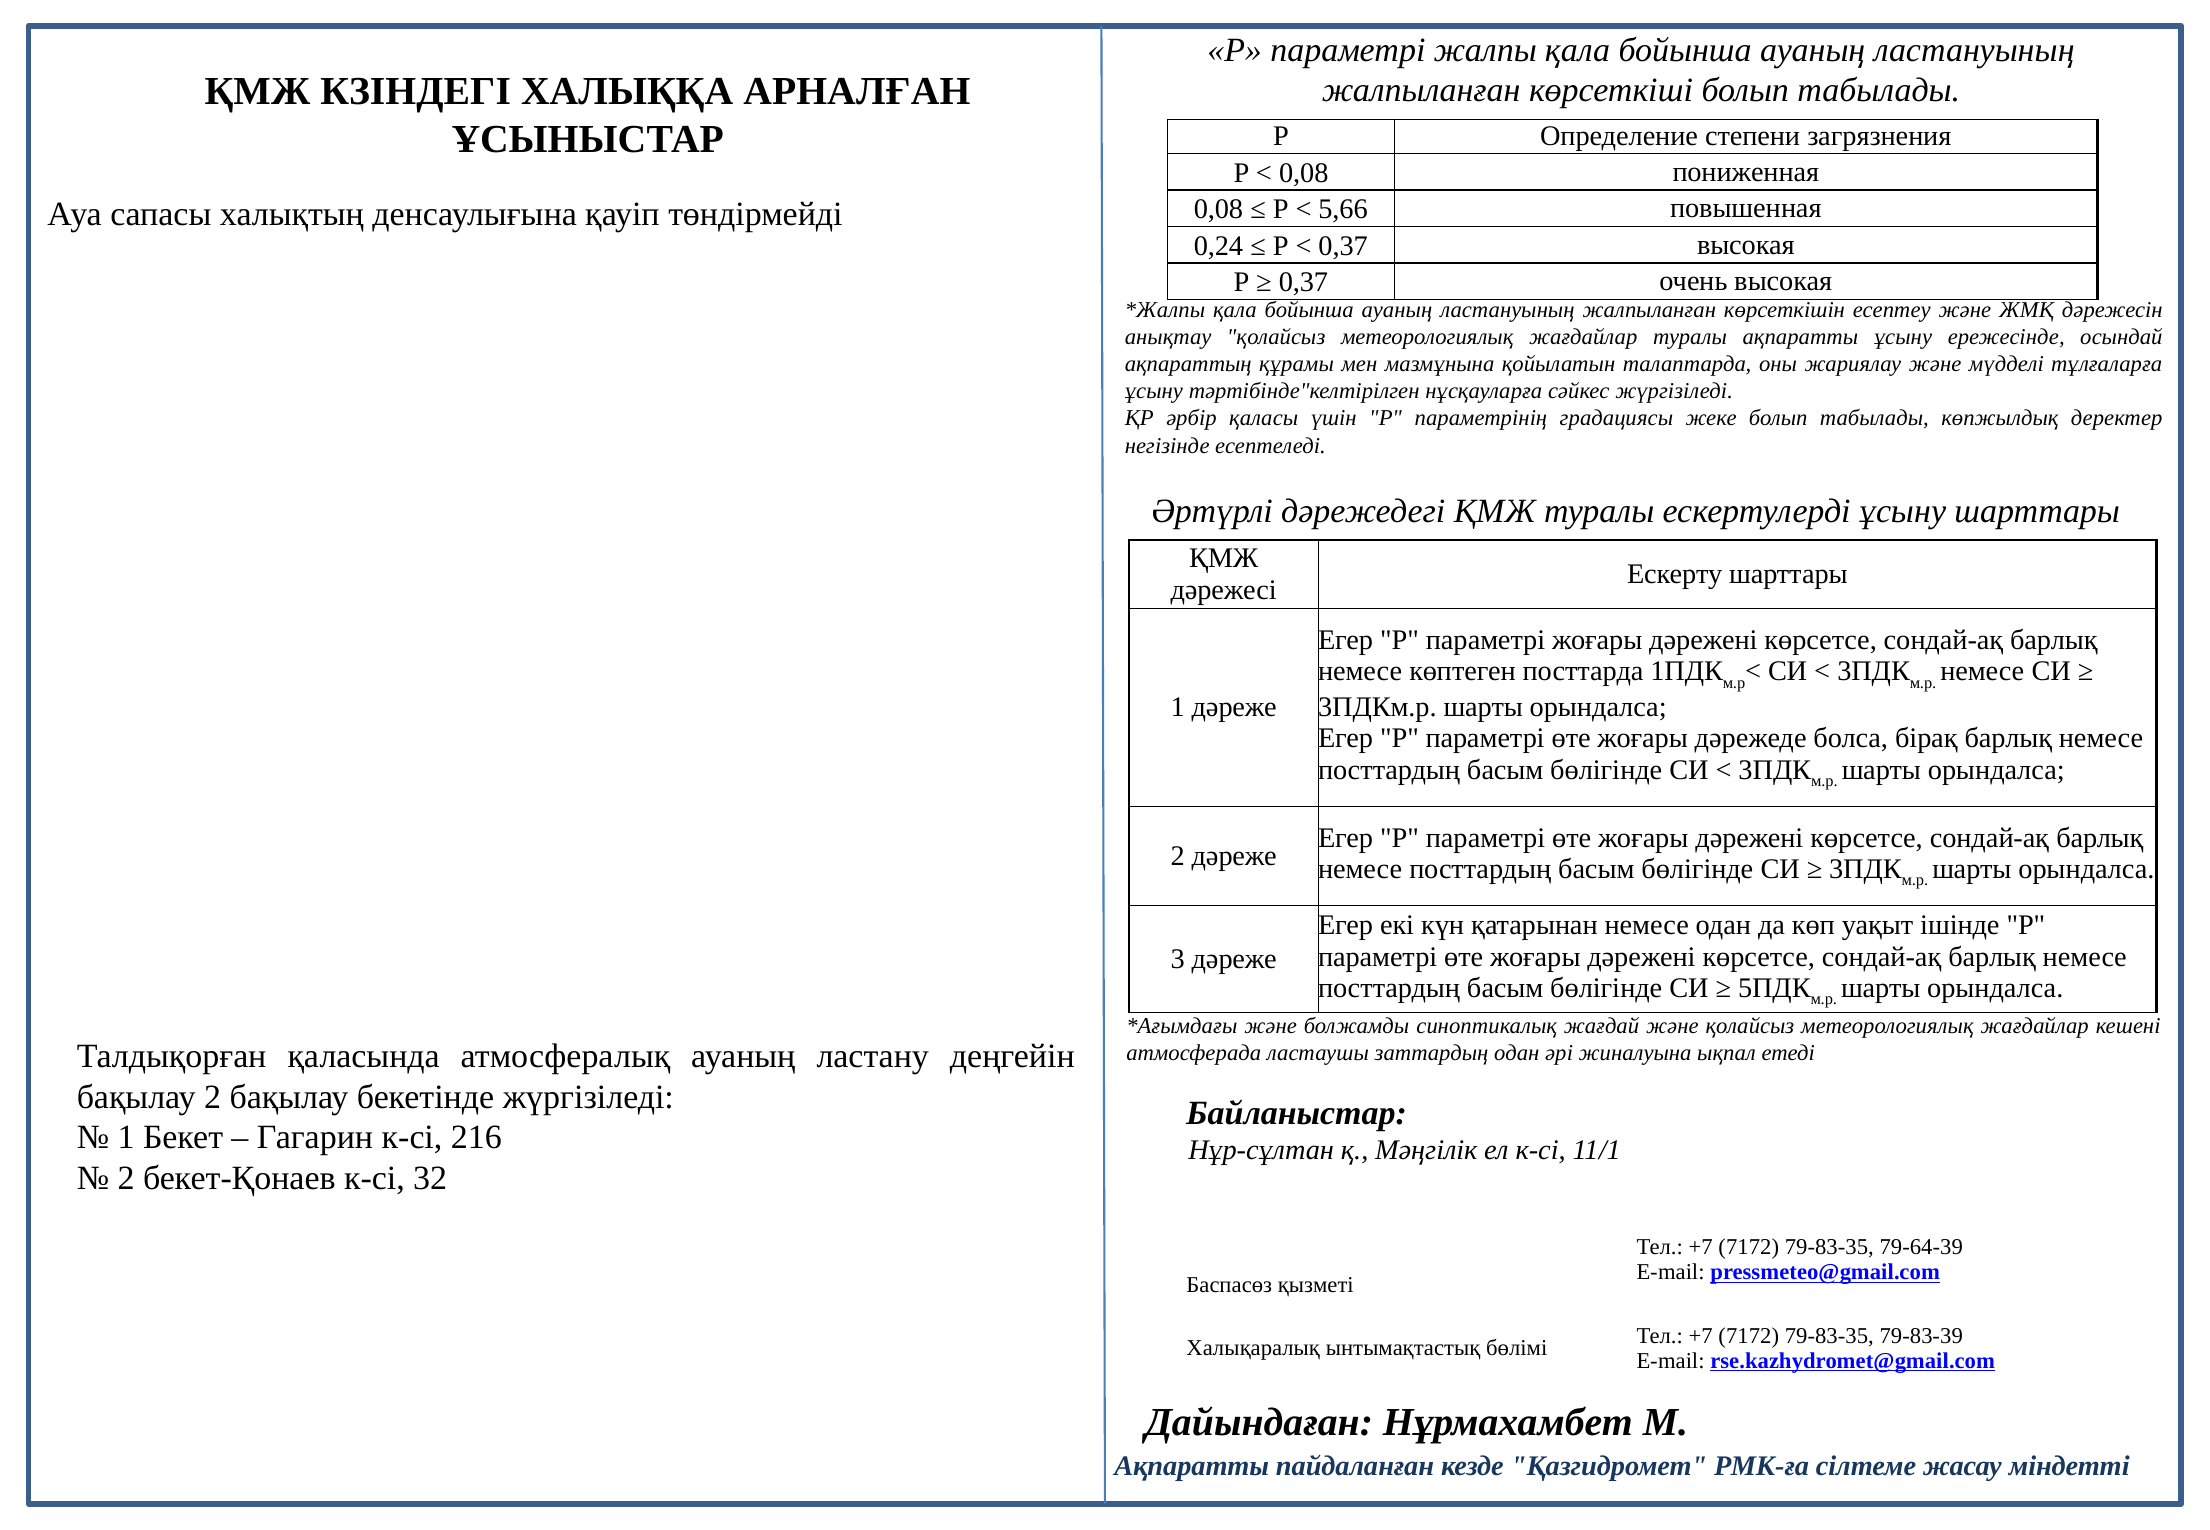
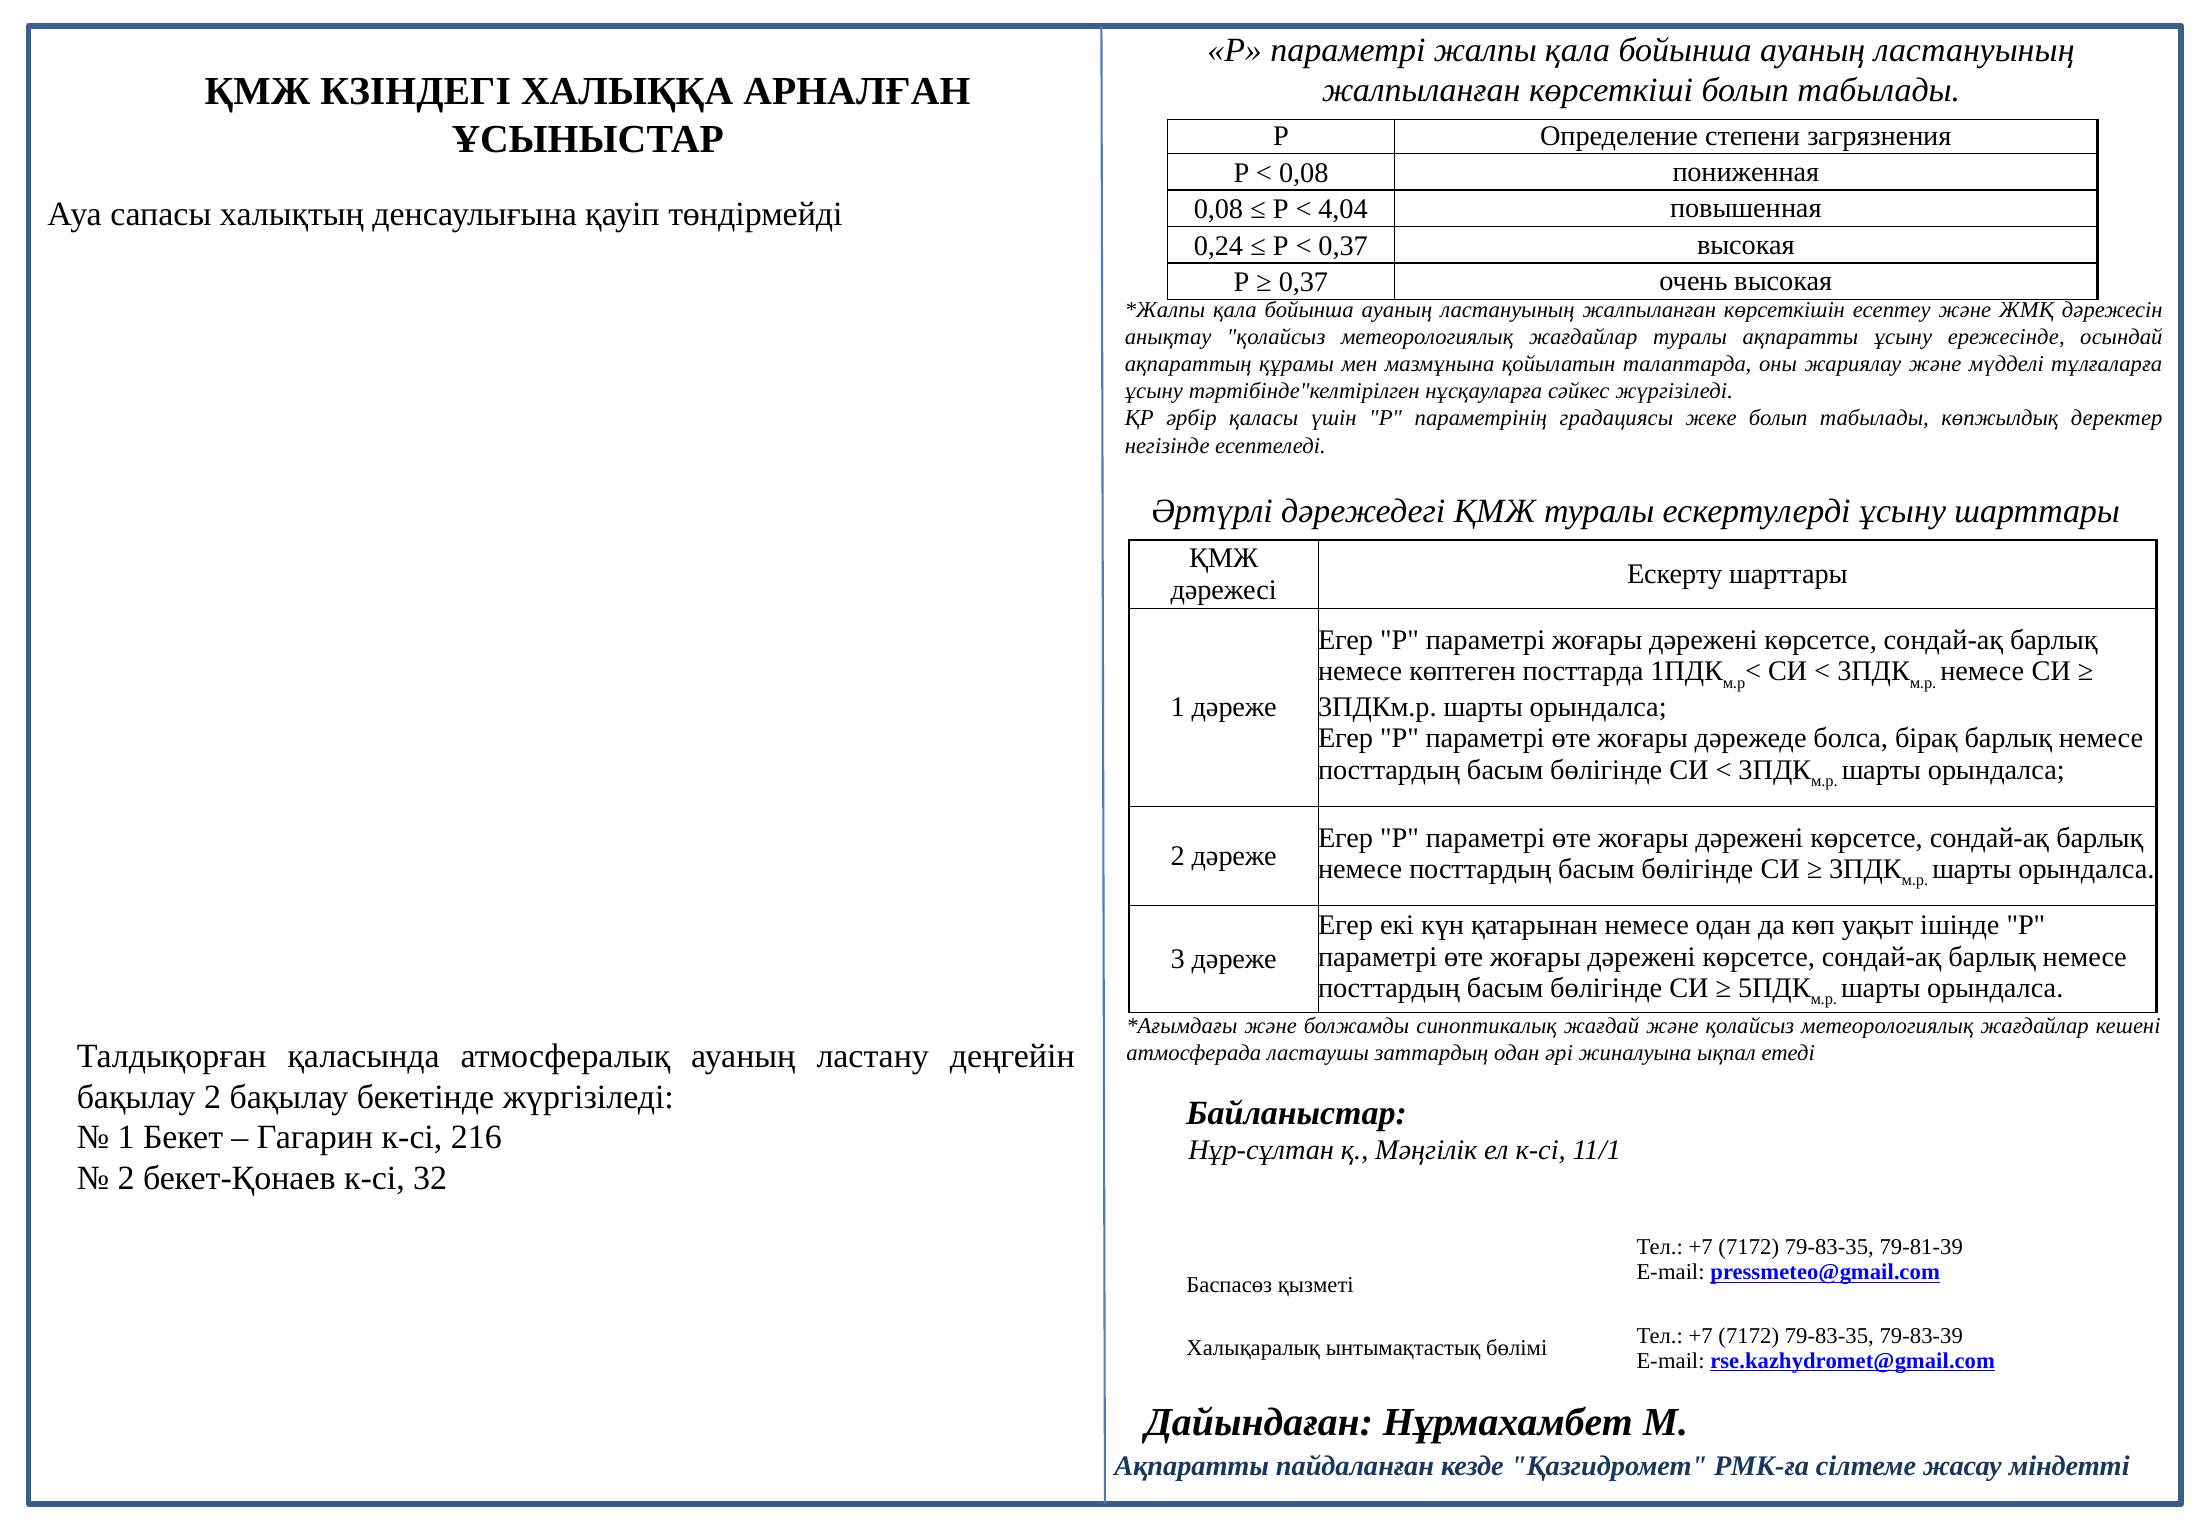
5,66: 5,66 -> 4,04
79-64-39: 79-64-39 -> 79-81-39
